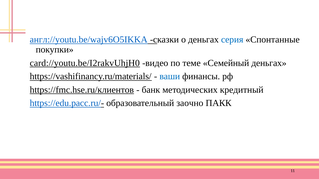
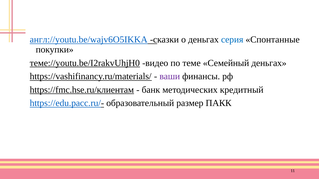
card://youtu.be/I2rakvUhjH0: card://youtu.be/I2rakvUhjH0 -> теме://youtu.be/I2rakvUhjH0
ваши colour: blue -> purple
https://fmc.hse.ru/клиентов: https://fmc.hse.ru/клиентов -> https://fmc.hse.ru/клиентам
заочно: заочно -> размер
